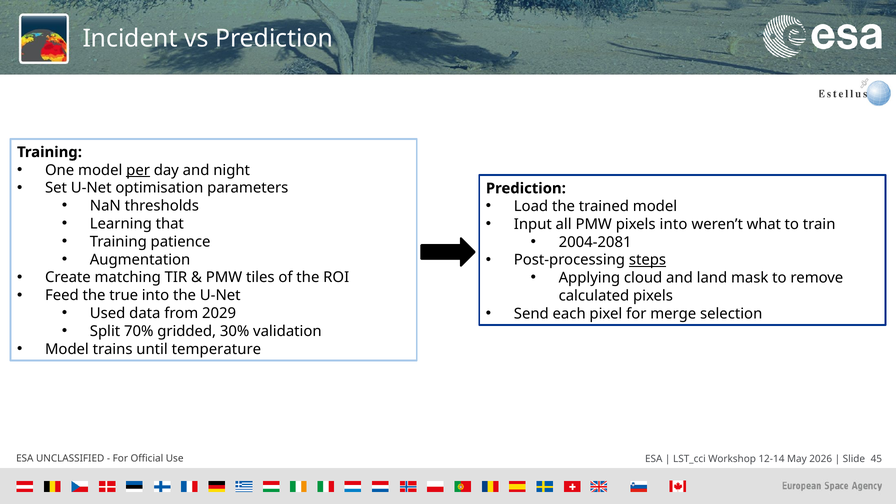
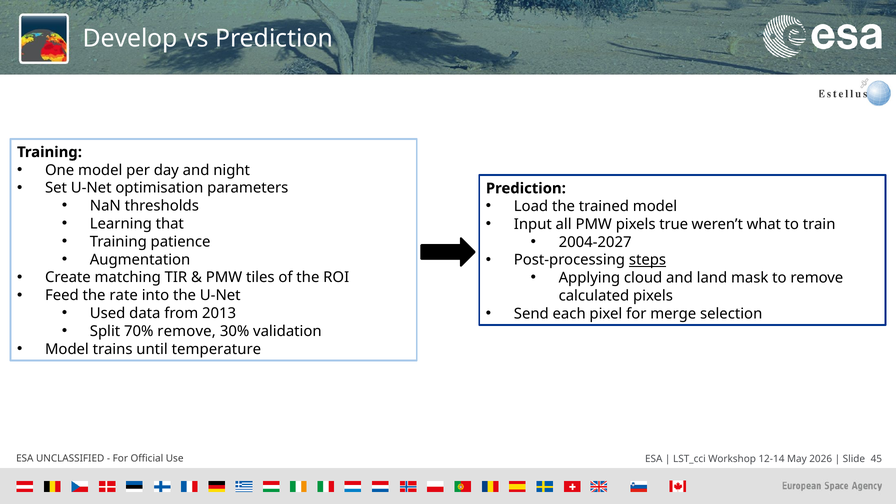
Incident: Incident -> Develop
per underline: present -> none
pixels into: into -> true
2004-2081: 2004-2081 -> 2004-2027
true: true -> rate
2029: 2029 -> 2013
70% gridded: gridded -> remove
